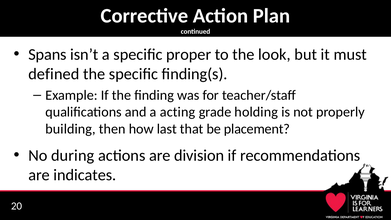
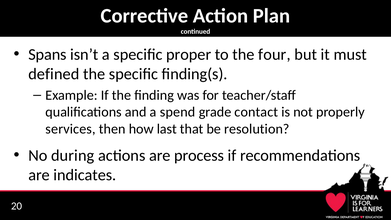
look: look -> four
acting: acting -> spend
holding: holding -> contact
building: building -> services
placement: placement -> resolution
division: division -> process
